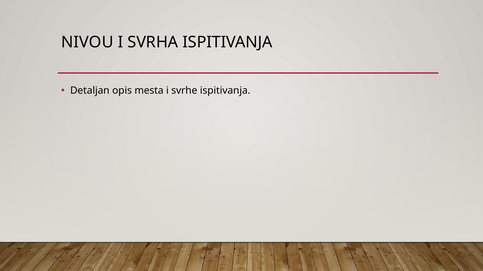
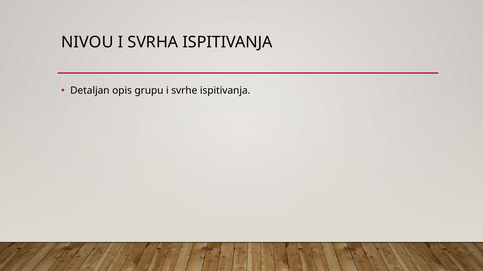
mesta: mesta -> grupu
